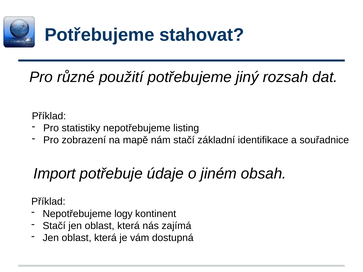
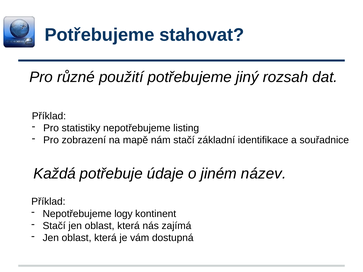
Import: Import -> Každá
obsah: obsah -> název
